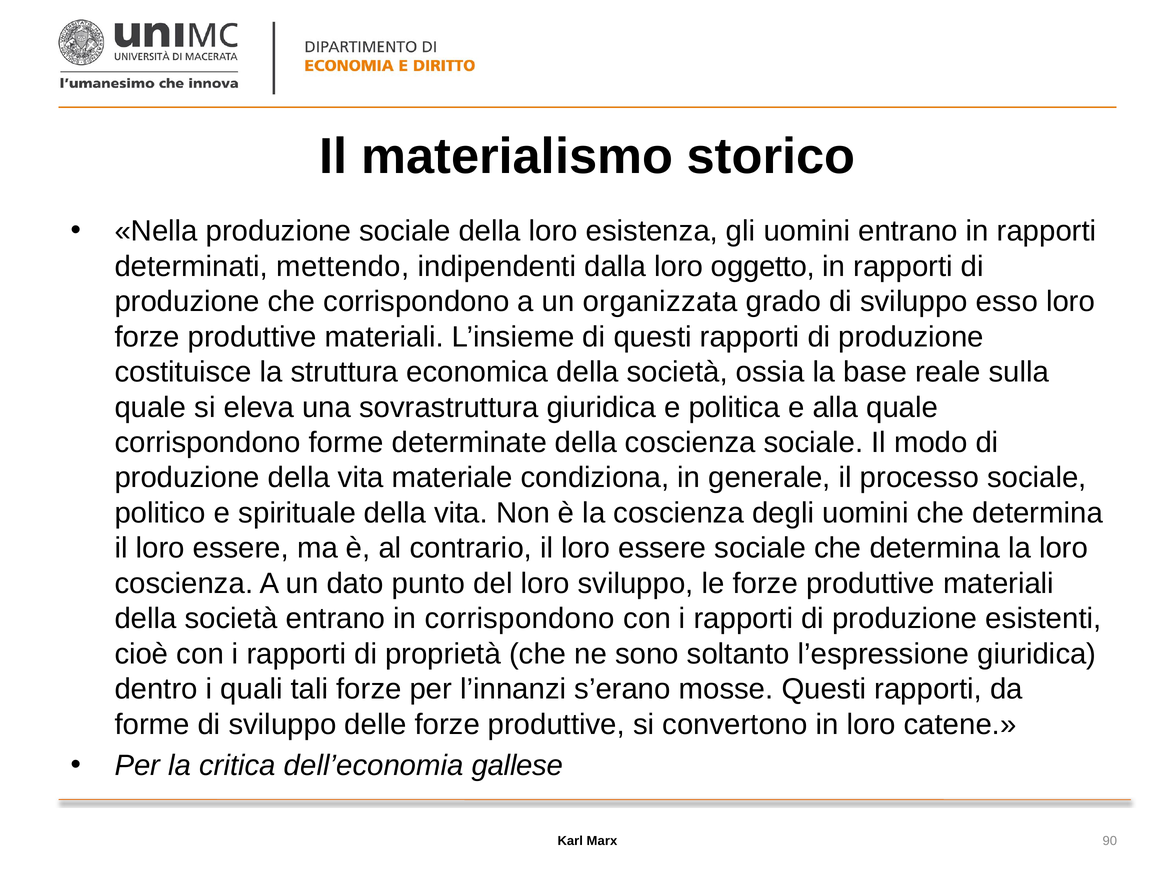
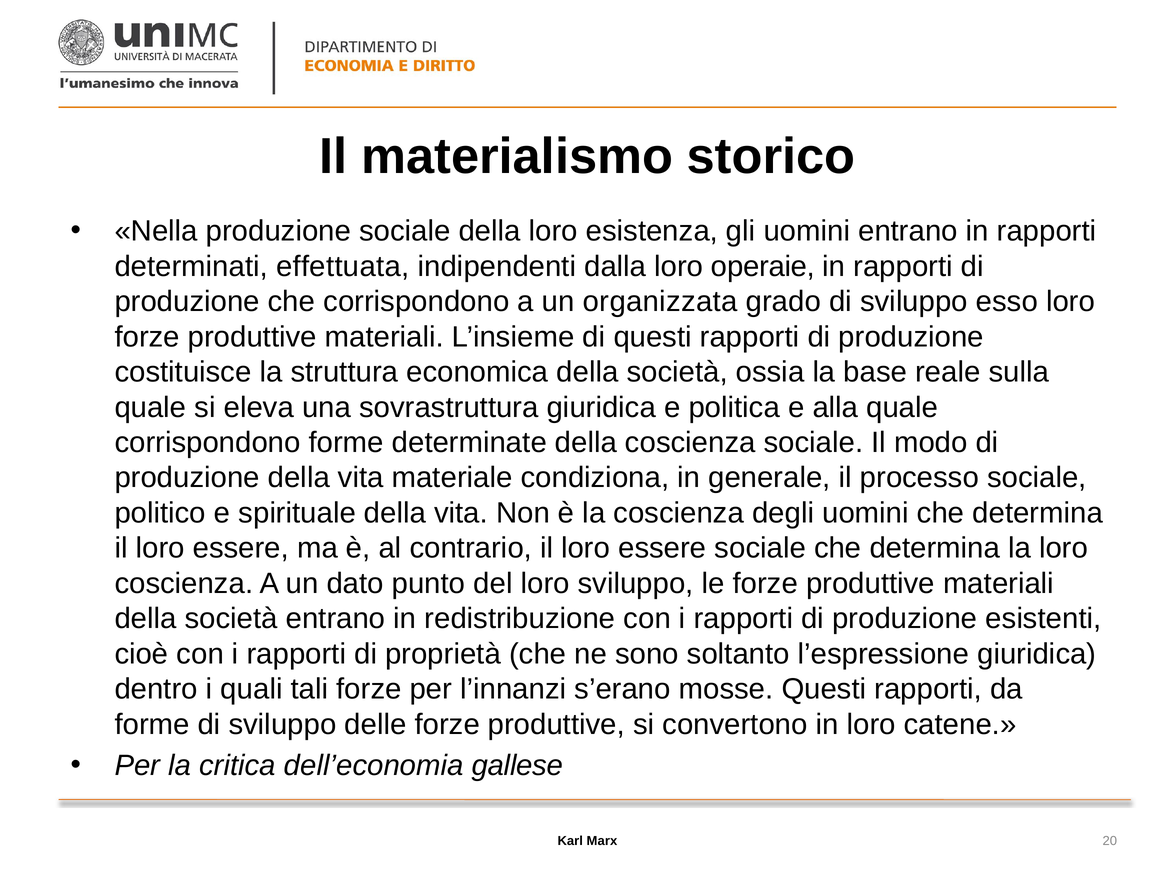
mettendo: mettendo -> effettuata
oggetto: oggetto -> operaie
in corrispondono: corrispondono -> redistribuzione
90: 90 -> 20
